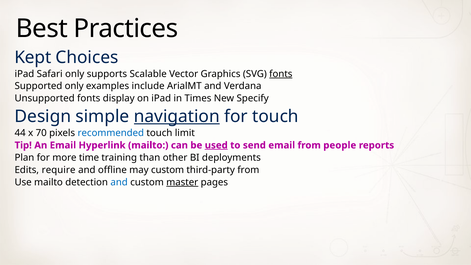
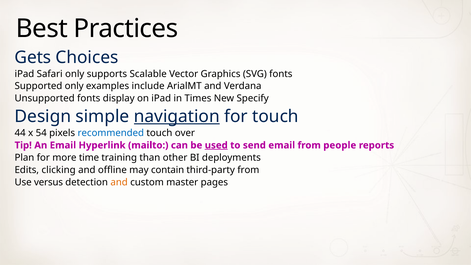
Kept: Kept -> Gets
fonts at (281, 74) underline: present -> none
70: 70 -> 54
limit: limit -> over
require: require -> clicking
may custom: custom -> contain
Use mailto: mailto -> versus
and at (119, 182) colour: blue -> orange
master underline: present -> none
